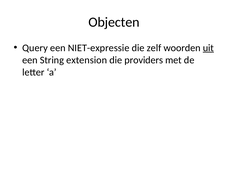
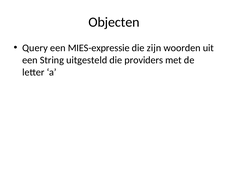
NIET-expressie: NIET-expressie -> MIES-expressie
zelf: zelf -> zijn
uit underline: present -> none
extension: extension -> uitgesteld
